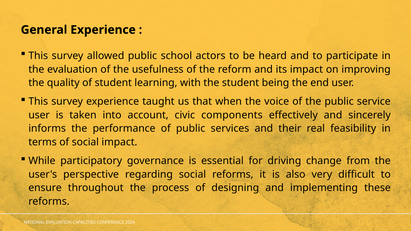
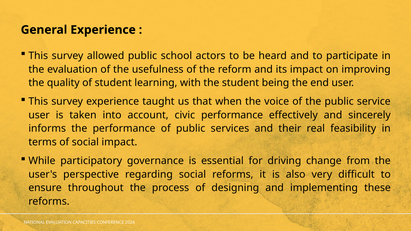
civic components: components -> performance
